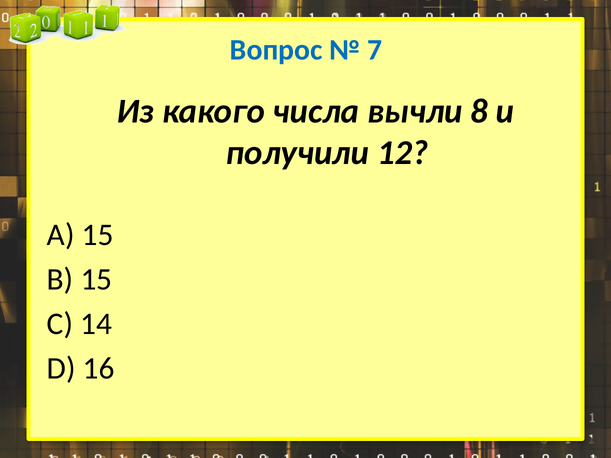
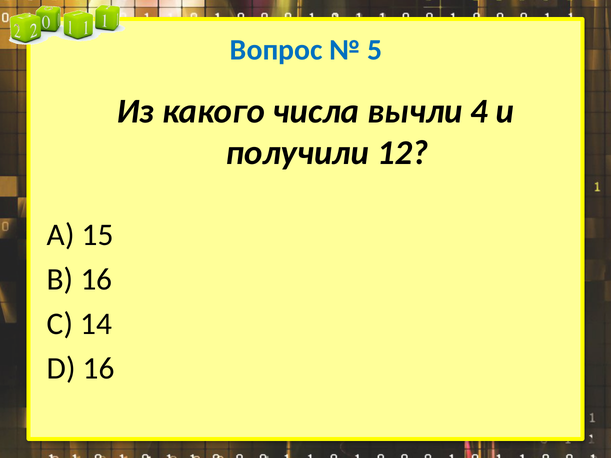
7: 7 -> 5
8: 8 -> 4
В 15: 15 -> 16
